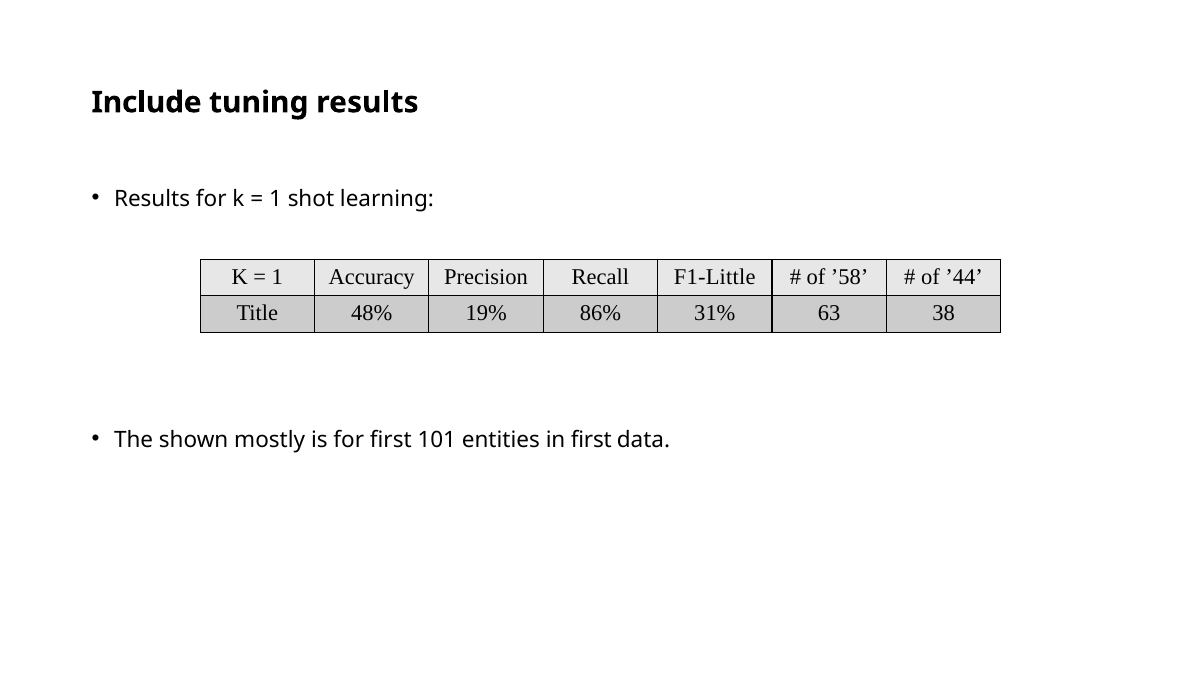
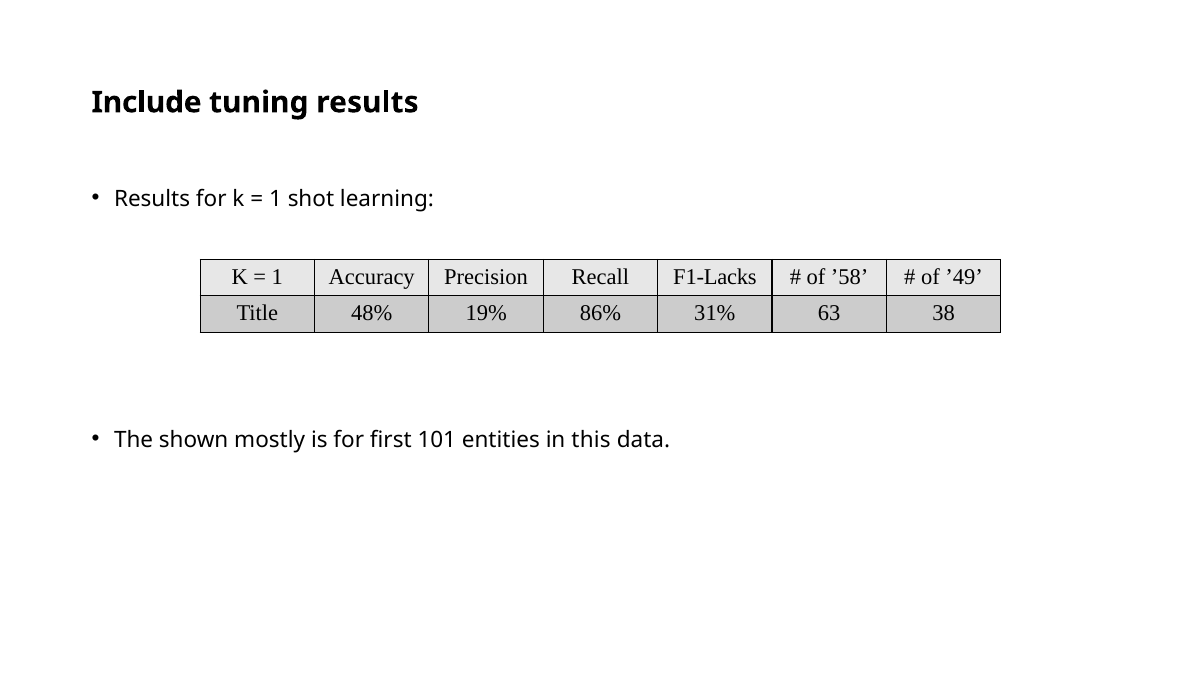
F1-Little: F1-Little -> F1-Lacks
’44: ’44 -> ’49
in first: first -> this
